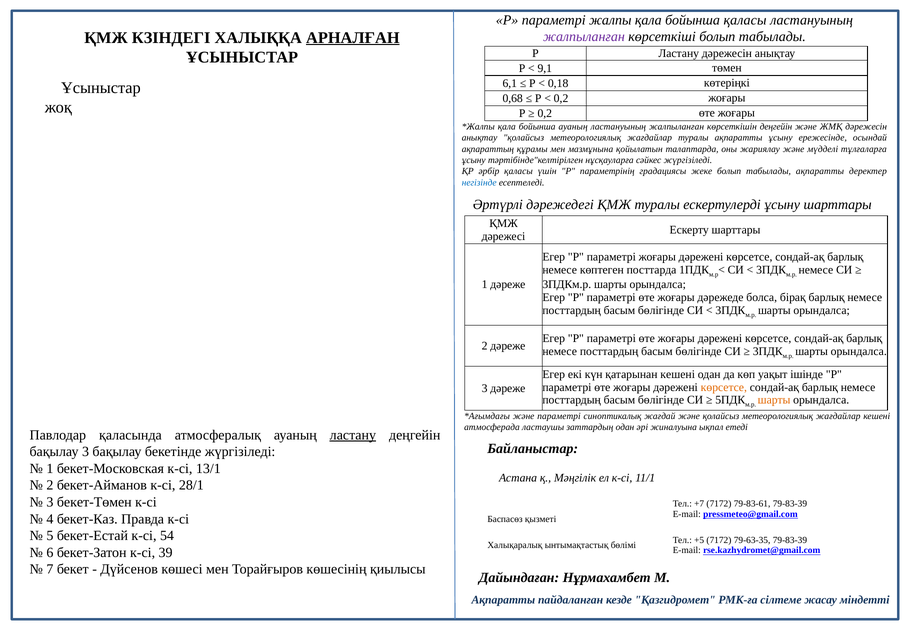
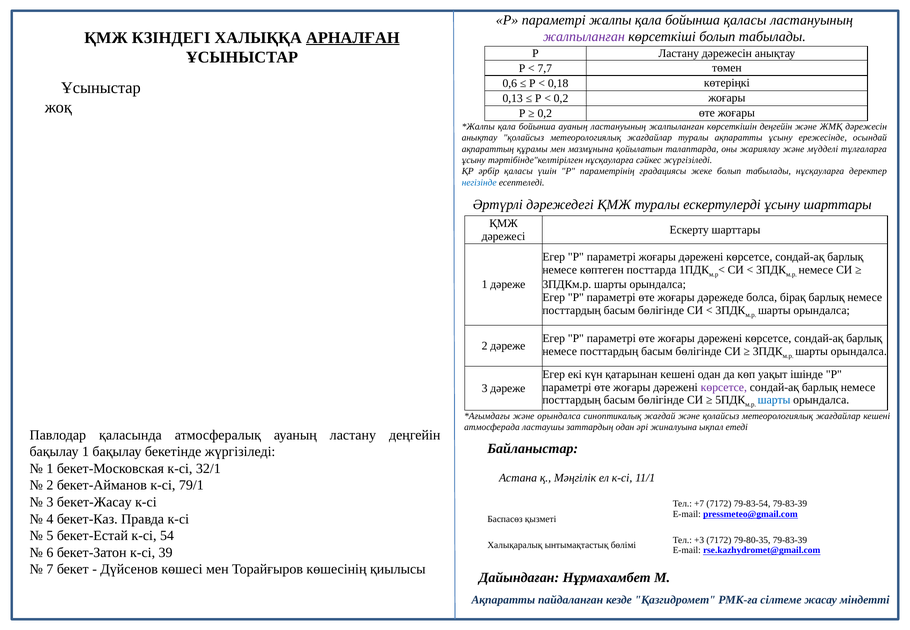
9,1: 9,1 -> 7,7
6,1: 6,1 -> 0,6
0,68: 0,68 -> 0,13
табылады ақпаратты: ақпаратты -> нұсқауларға
көрсетсе at (724, 387) colour: orange -> purple
шарты at (774, 400) colour: orange -> blue
және параметрі: параметрі -> орындалса
ластану at (353, 435) underline: present -> none
бақылау 3: 3 -> 1
13/1: 13/1 -> 32/1
28/1: 28/1 -> 79/1
бекет-Төмен: бекет-Төмен -> бекет-Жасау
79-83-61: 79-83-61 -> 79-83-54
+5: +5 -> +3
79-63-35: 79-63-35 -> 79-80-35
